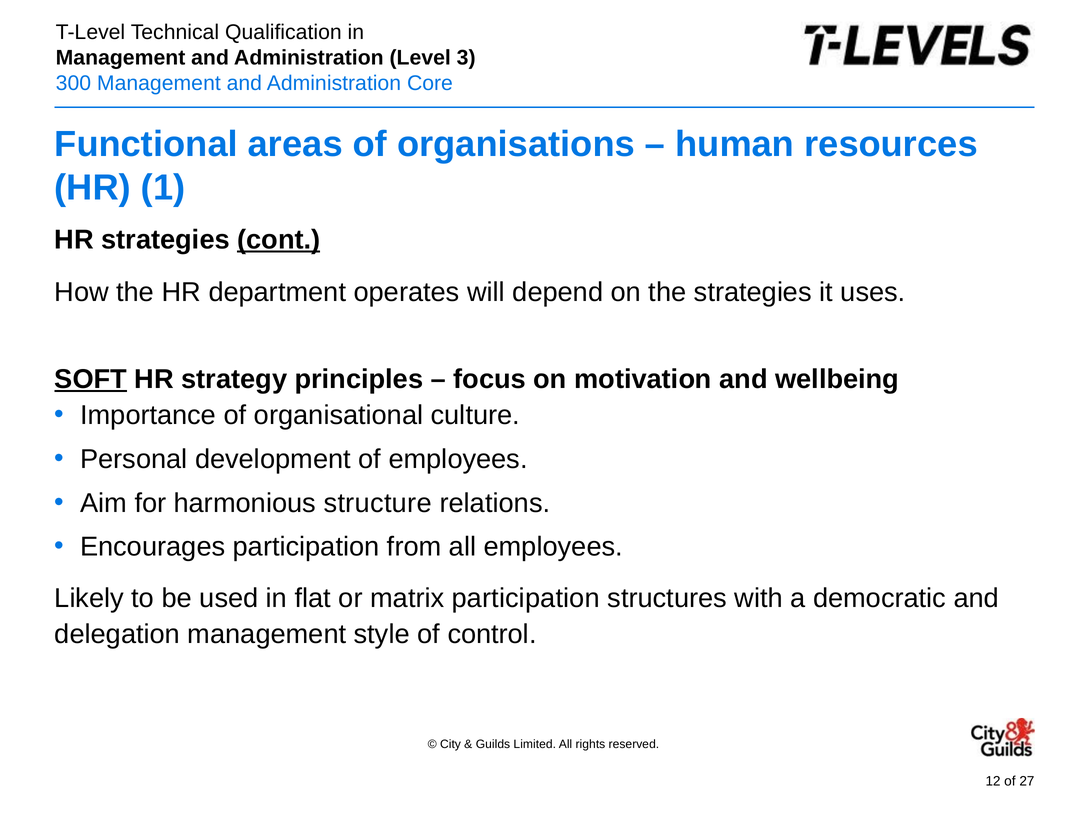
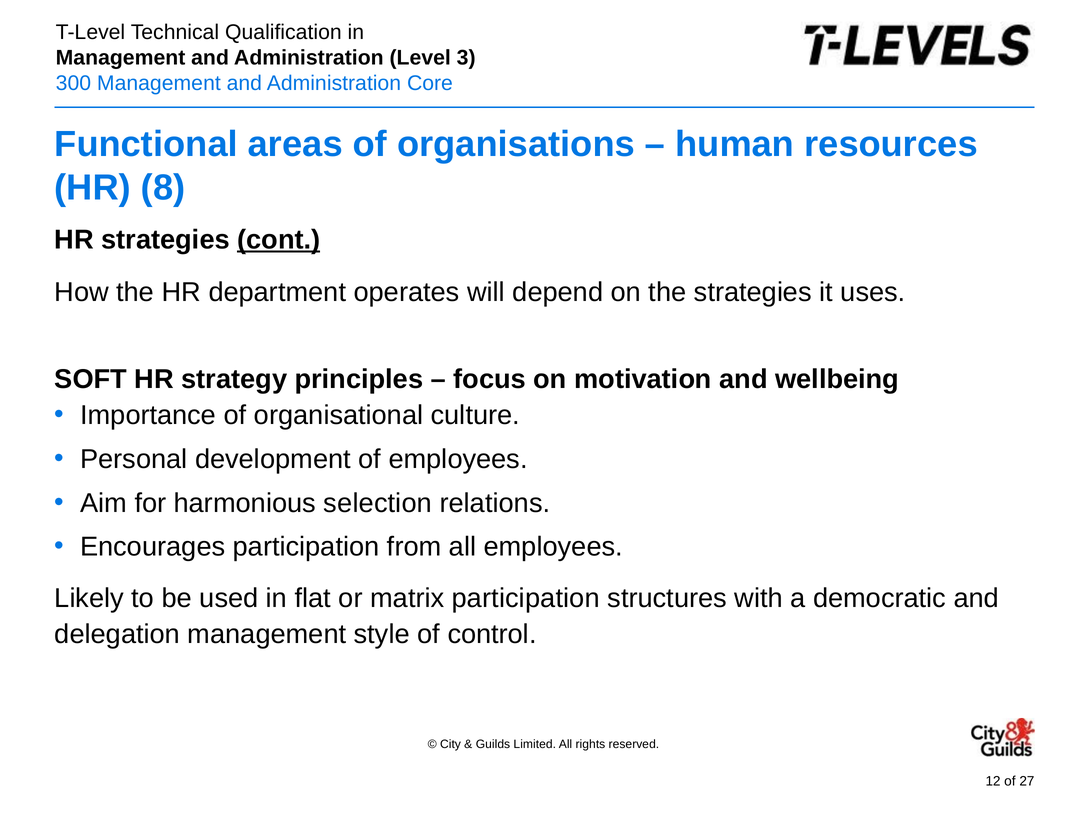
1: 1 -> 8
SOFT underline: present -> none
structure: structure -> selection
